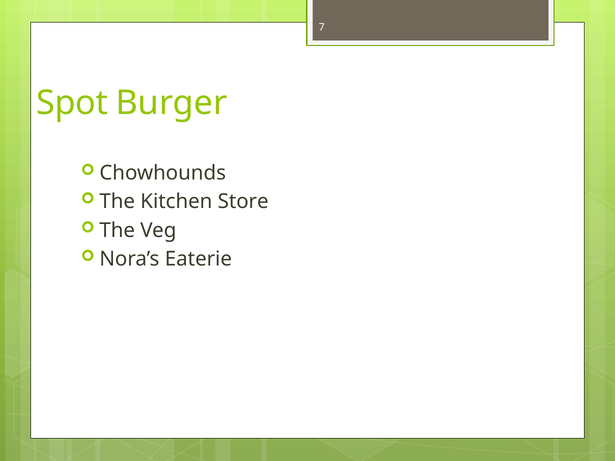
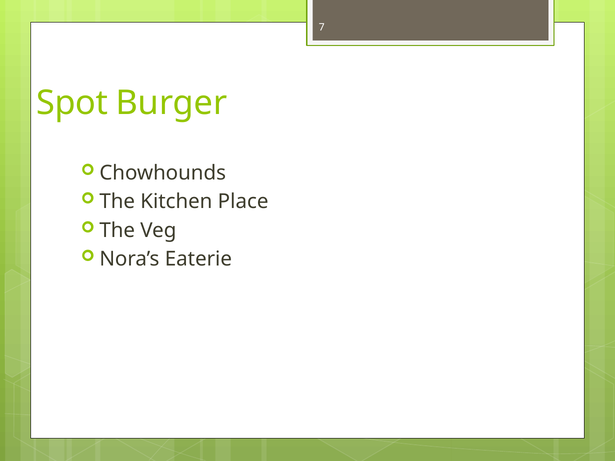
Store: Store -> Place
